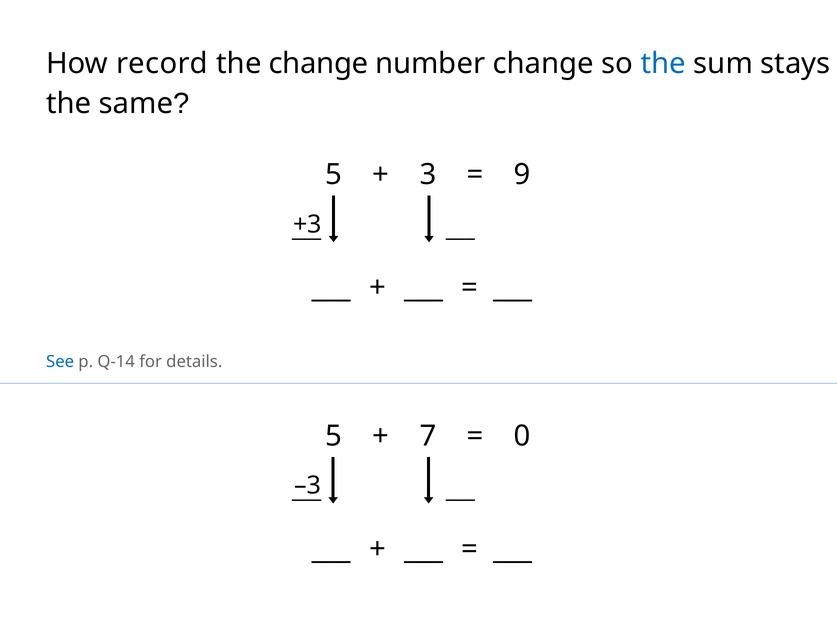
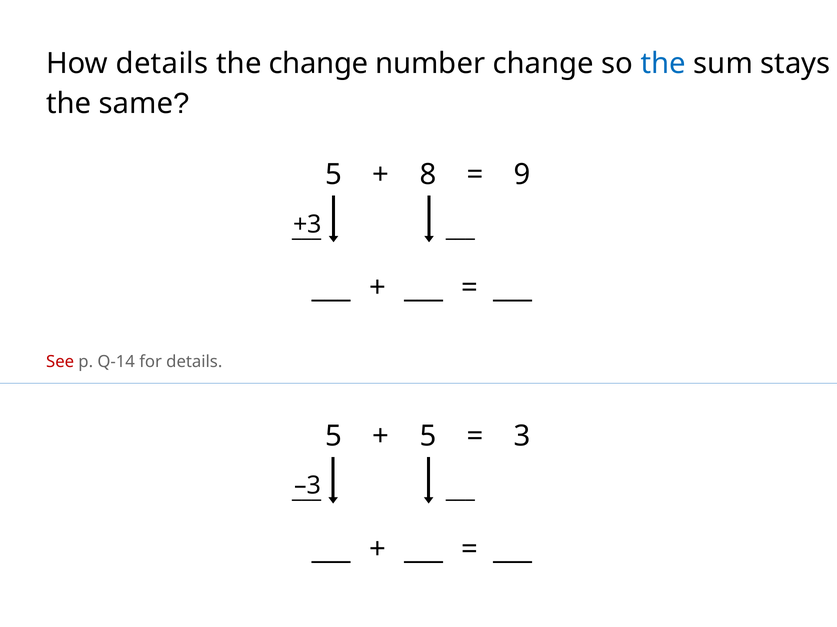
How record: record -> details
3: 3 -> 8
See colour: blue -> red
7 at (428, 437): 7 -> 5
0: 0 -> 3
